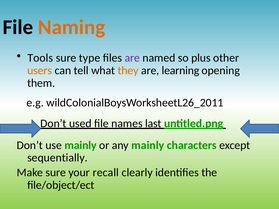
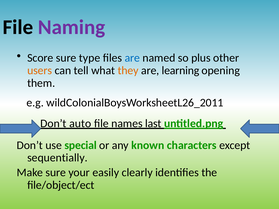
Naming colour: orange -> purple
Tools: Tools -> Score
are at (132, 58) colour: purple -> blue
used: used -> auto
use mainly: mainly -> special
any mainly: mainly -> known
recall: recall -> easily
